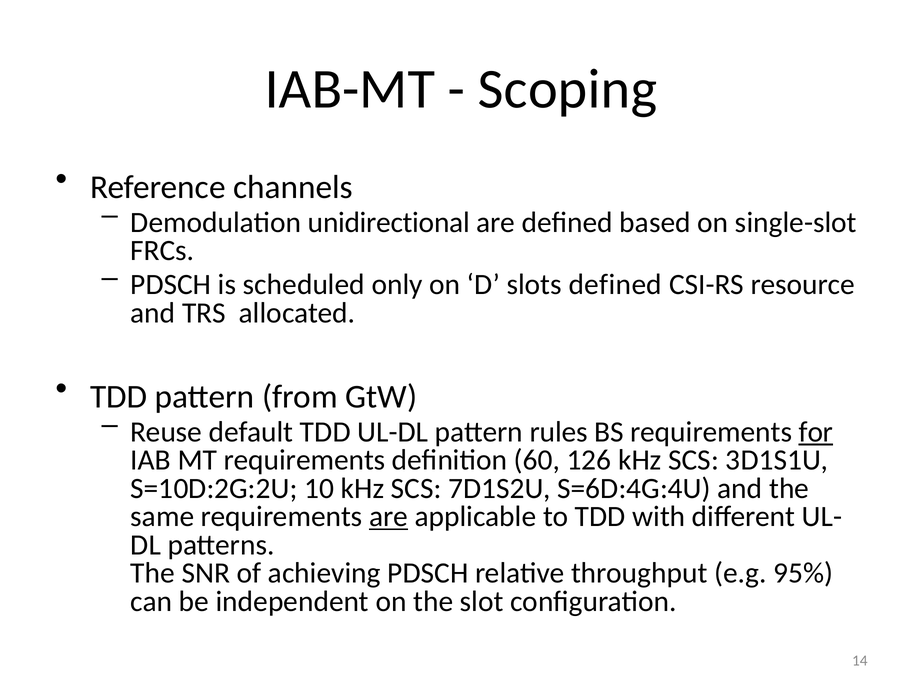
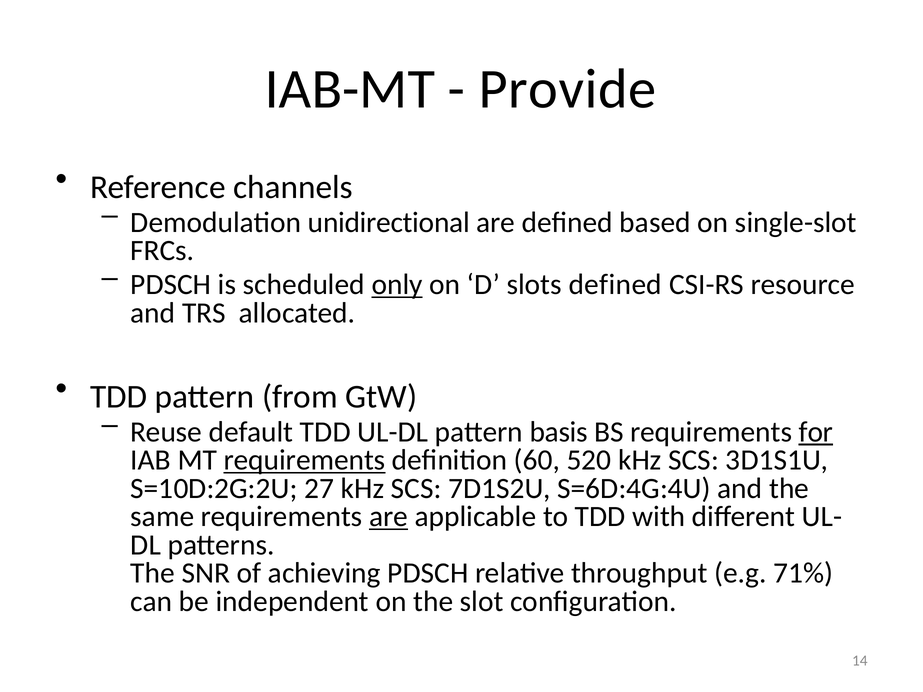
Scoping: Scoping -> Provide
only underline: none -> present
rules: rules -> basis
requirements at (305, 460) underline: none -> present
126: 126 -> 520
10: 10 -> 27
95%: 95% -> 71%
